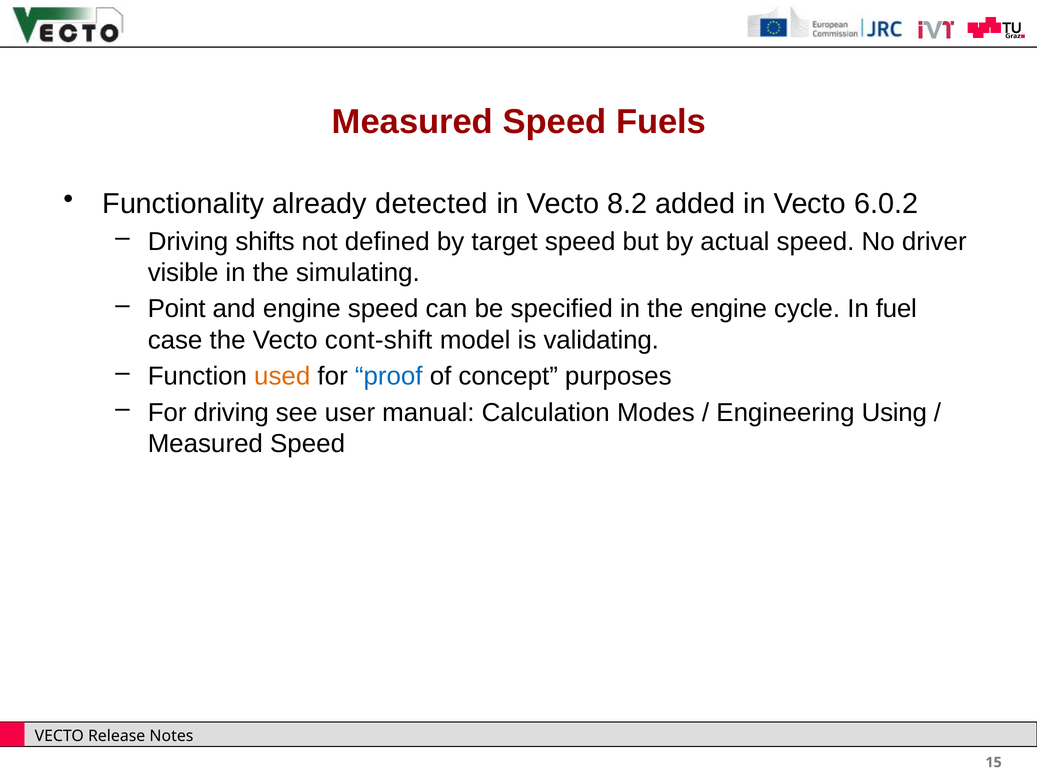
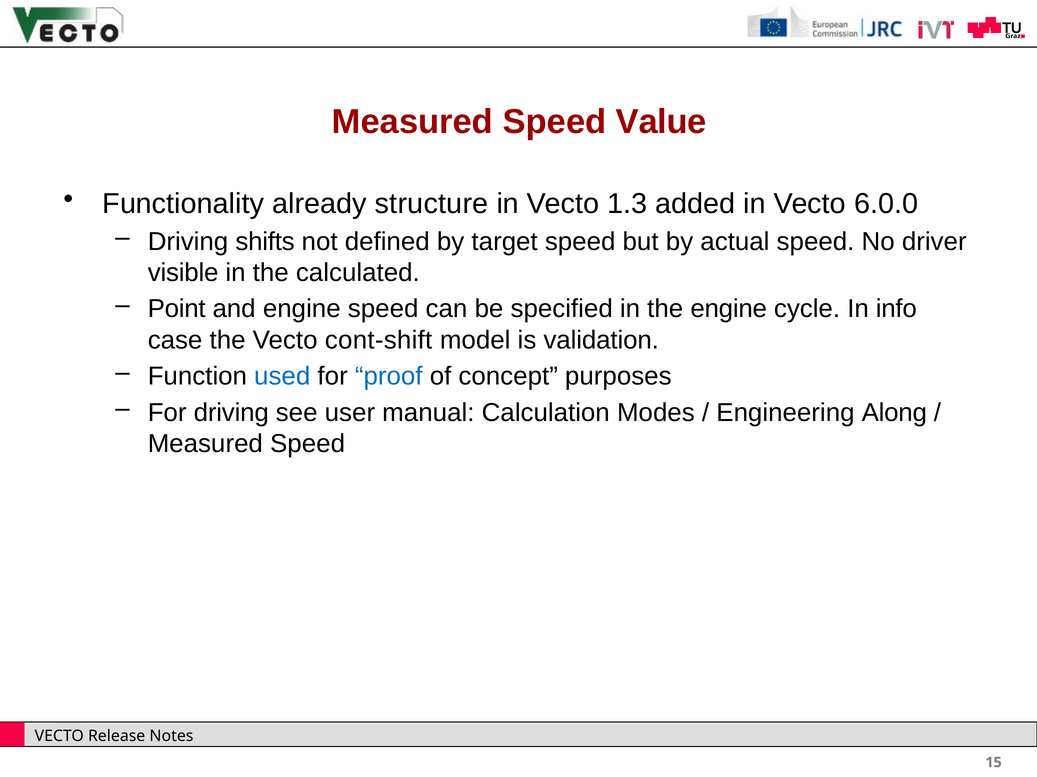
Fuels: Fuels -> Value
detected: detected -> structure
8.2: 8.2 -> 1.3
6.0.2: 6.0.2 -> 6.0.0
simulating: simulating -> calculated
fuel: fuel -> info
validating: validating -> validation
used colour: orange -> blue
Using: Using -> Along
